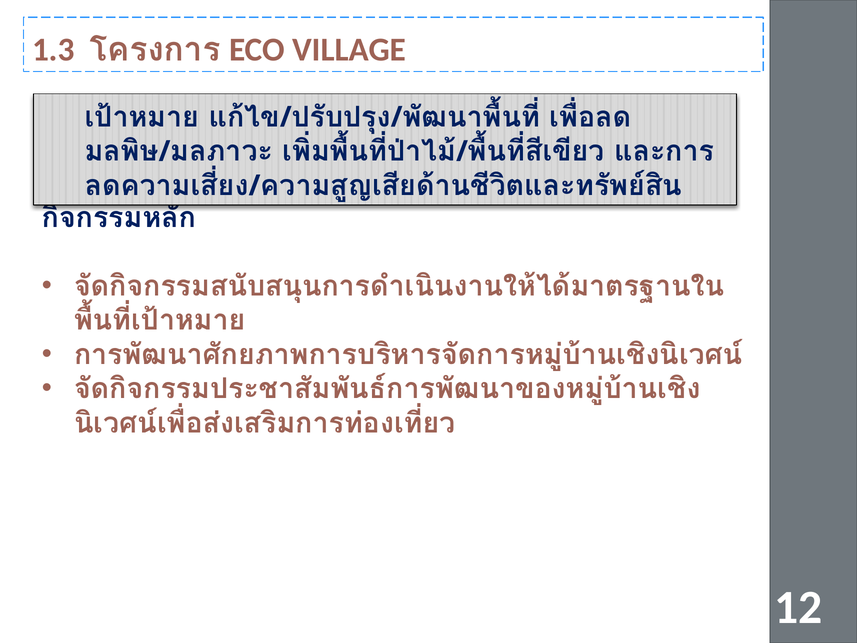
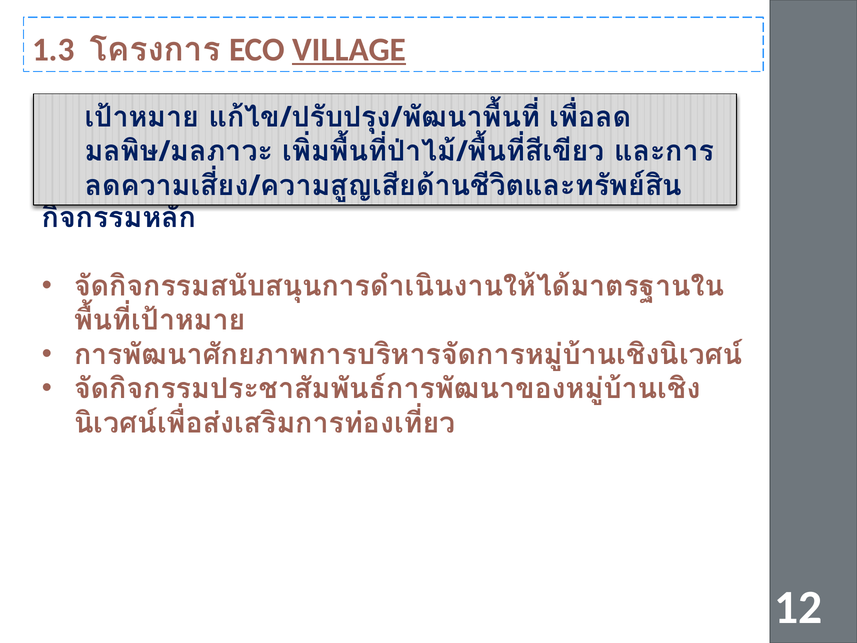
VILLAGE underline: none -> present
